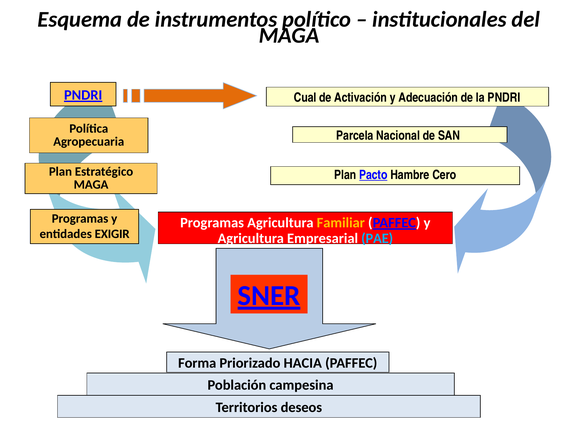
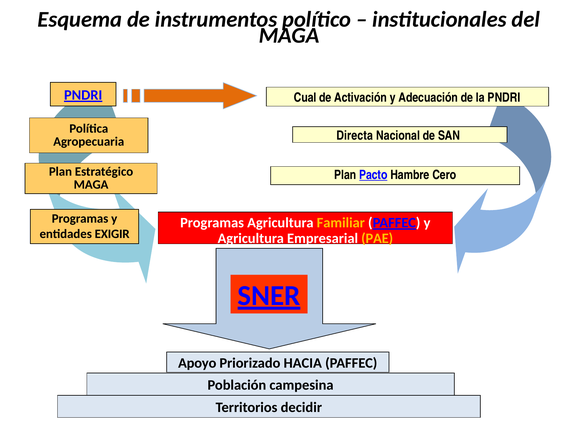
Parcela: Parcela -> Directa
PAE colour: light blue -> yellow
Forma: Forma -> Apoyo
deseos: deseos -> decidir
